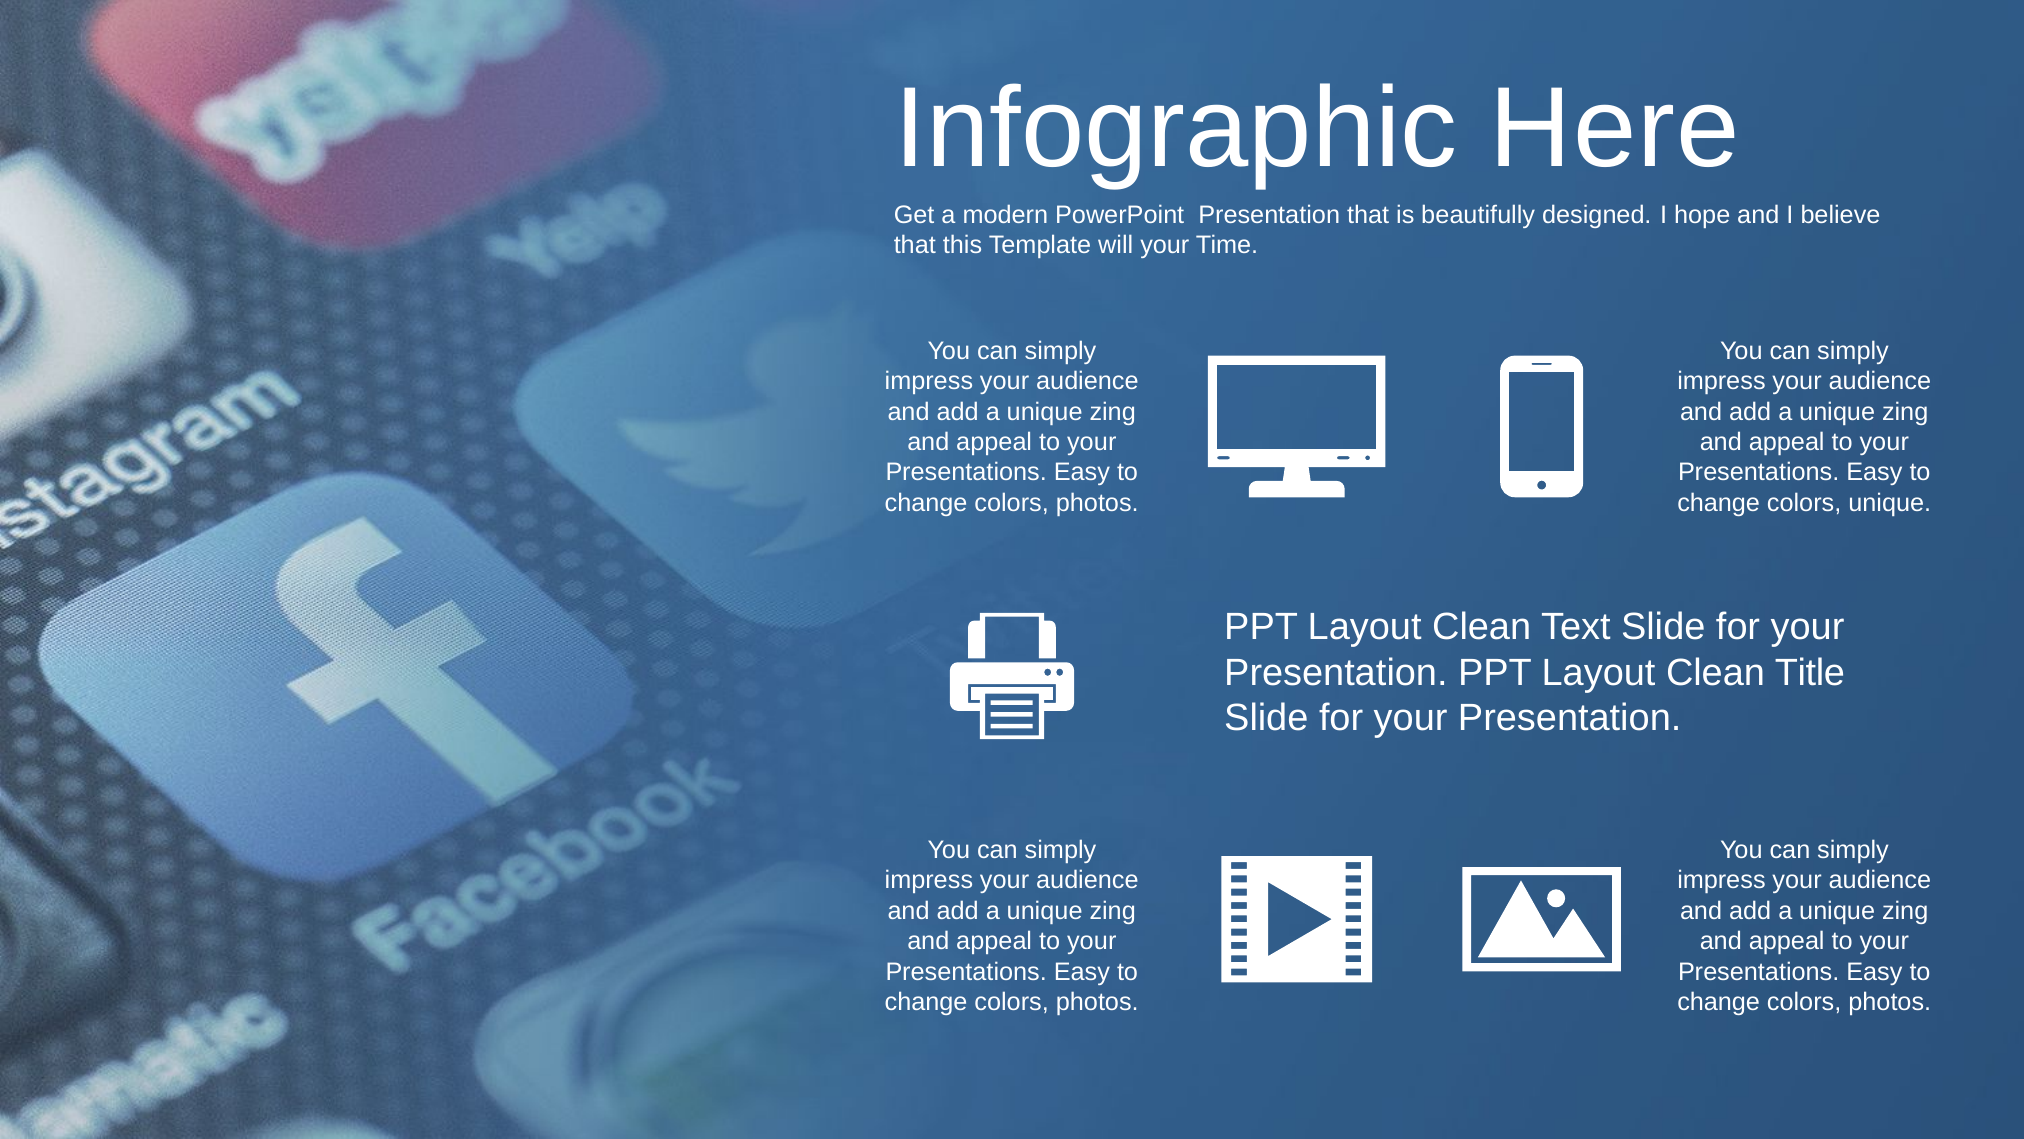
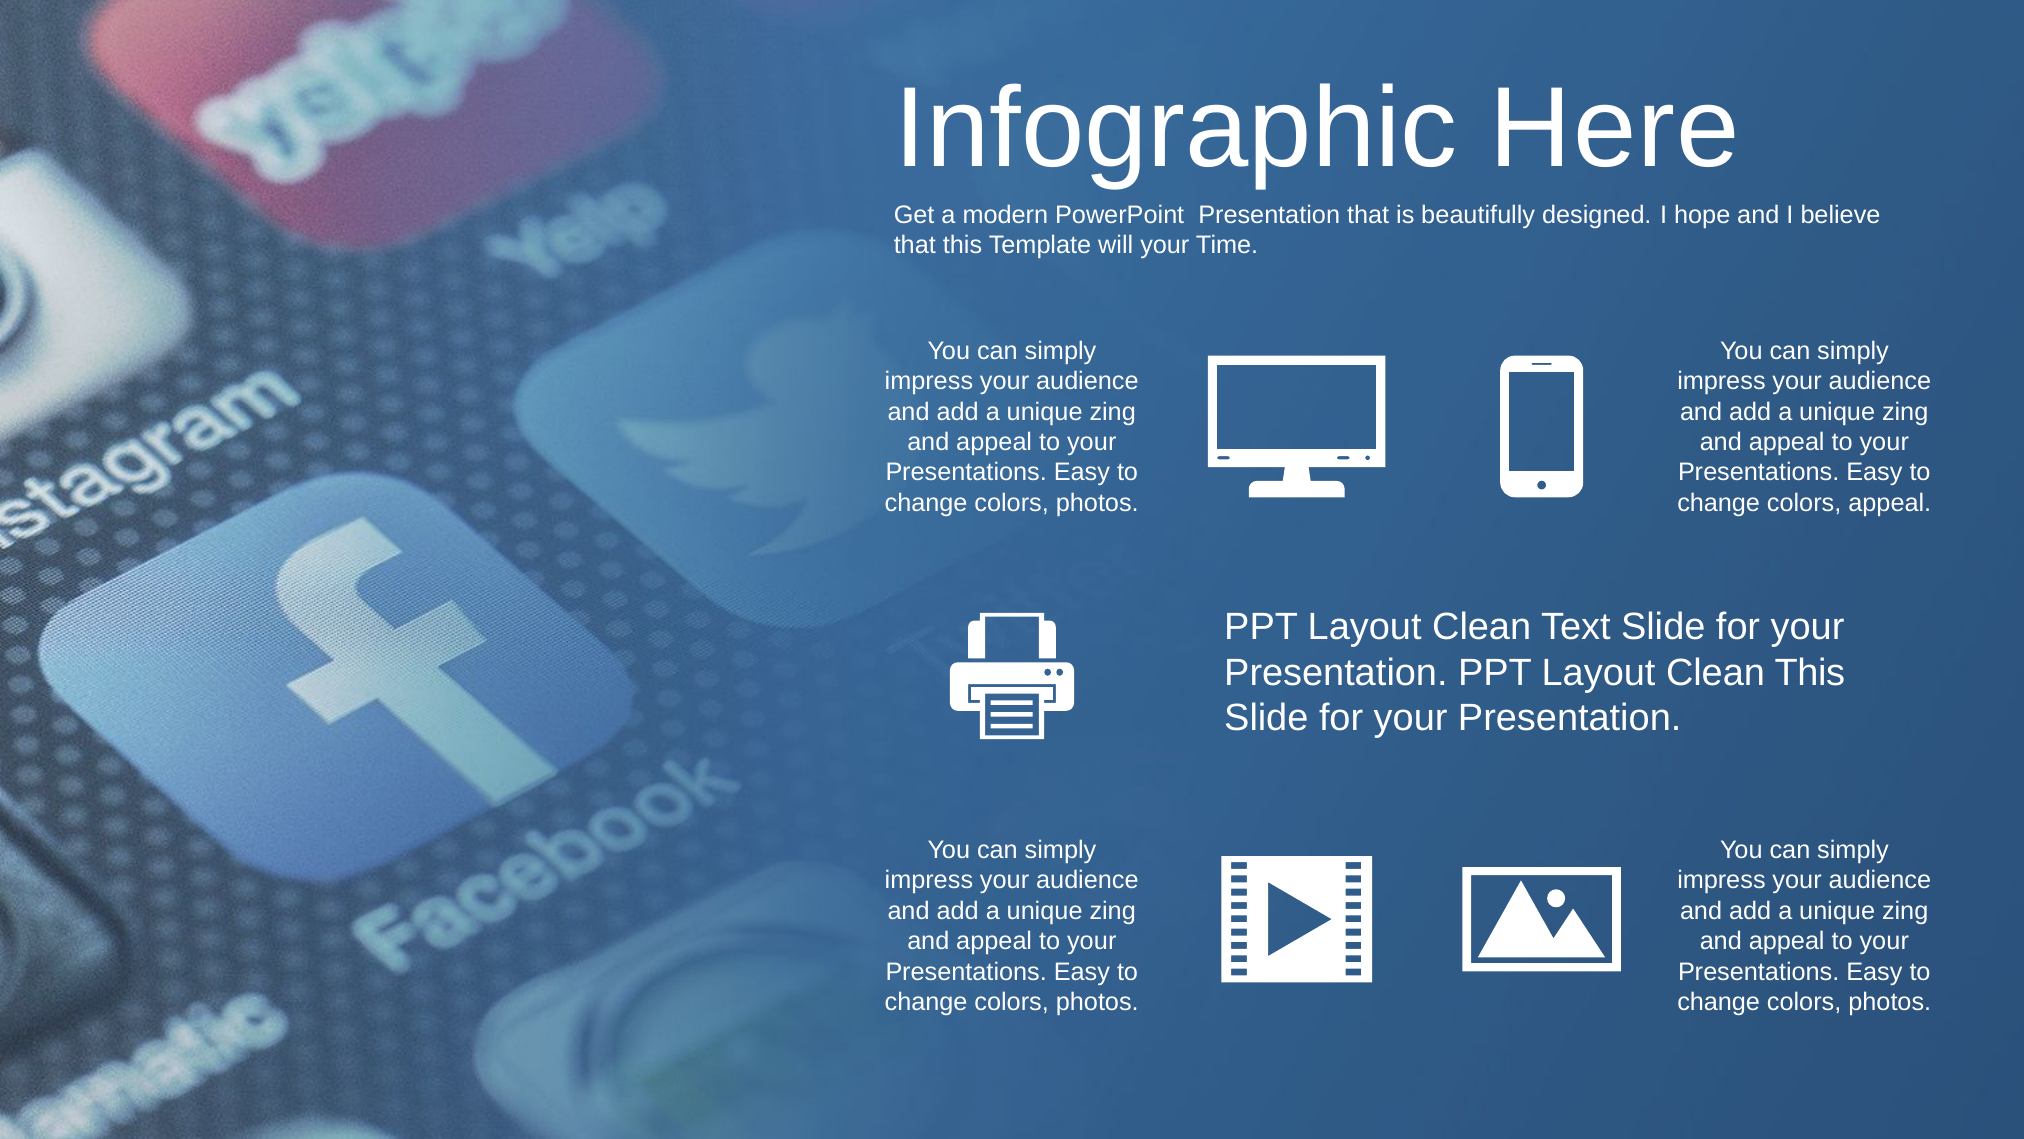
colors unique: unique -> appeal
Clean Title: Title -> This
